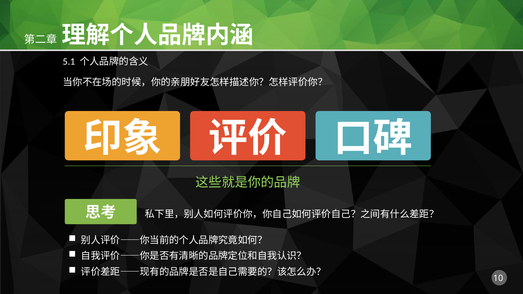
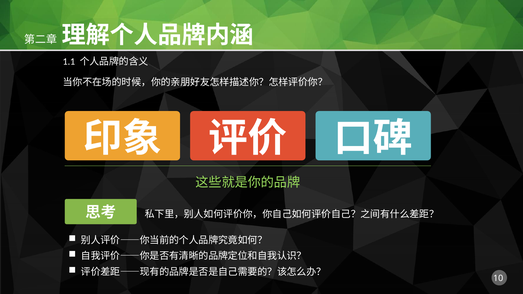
5.1: 5.1 -> 1.1
